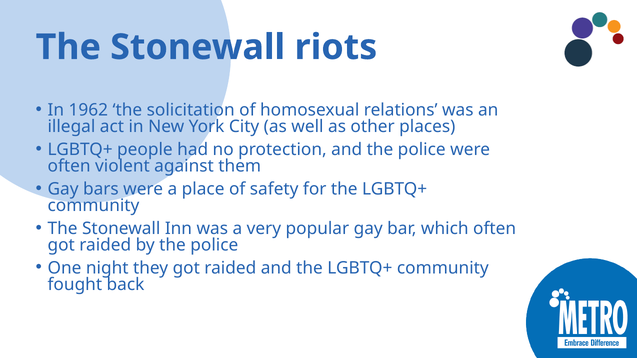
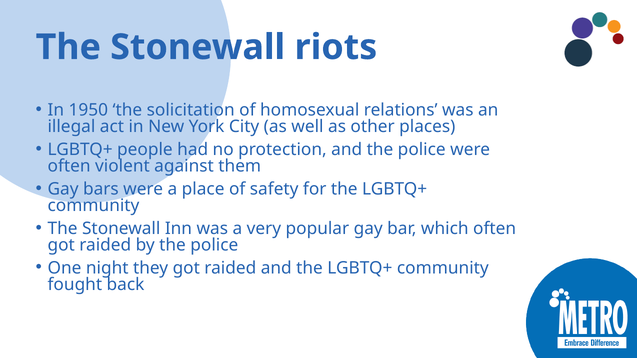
1962: 1962 -> 1950
